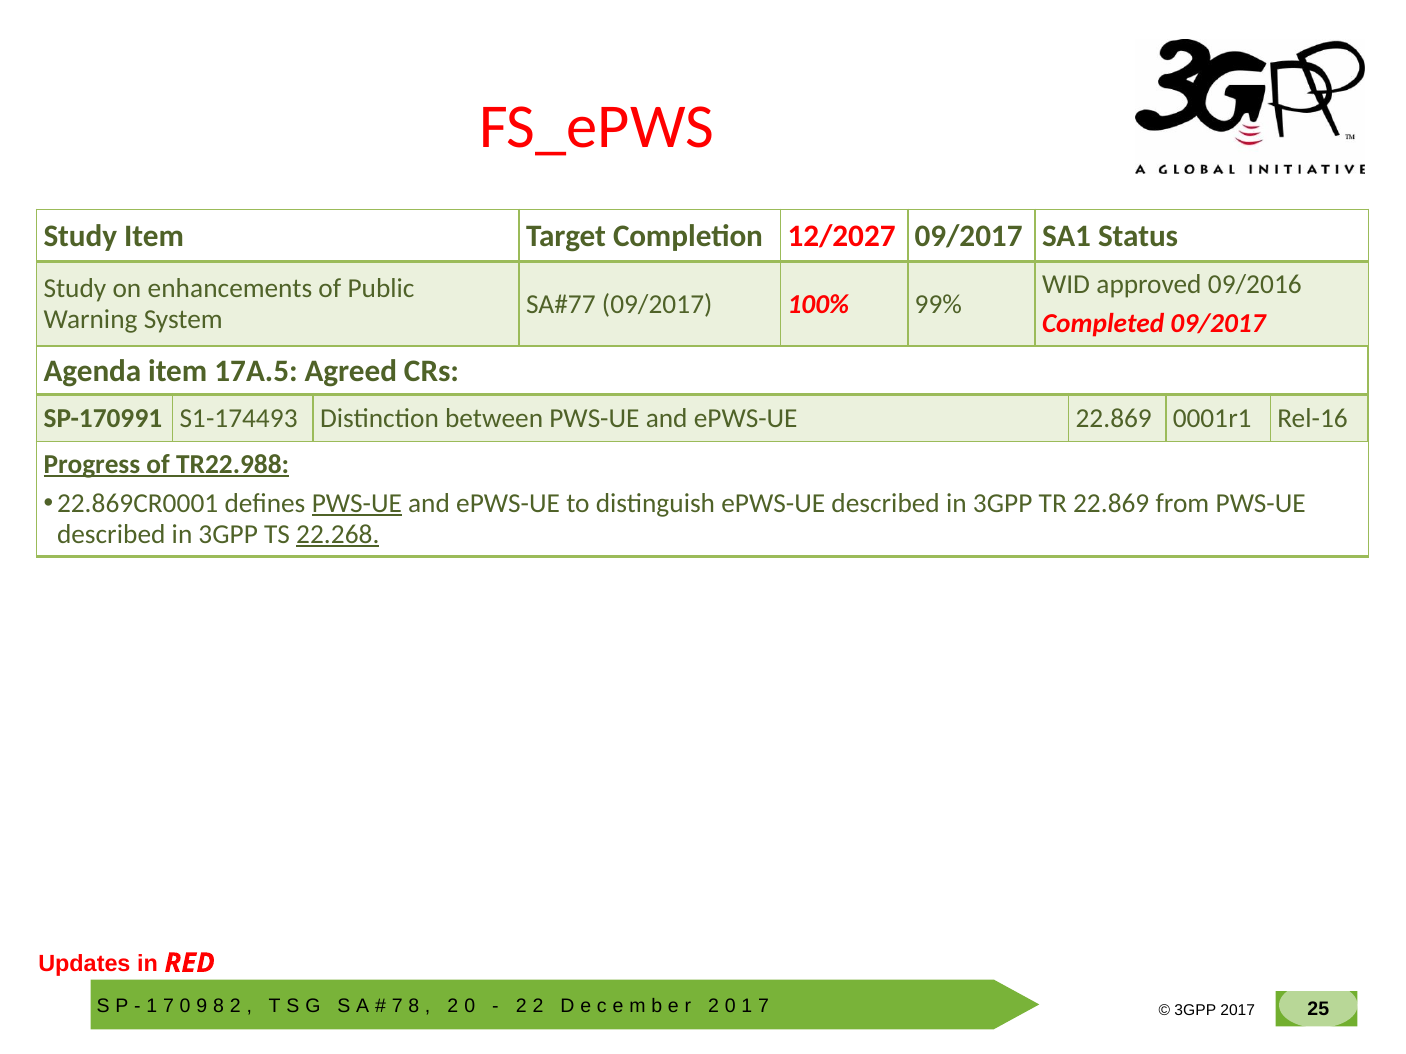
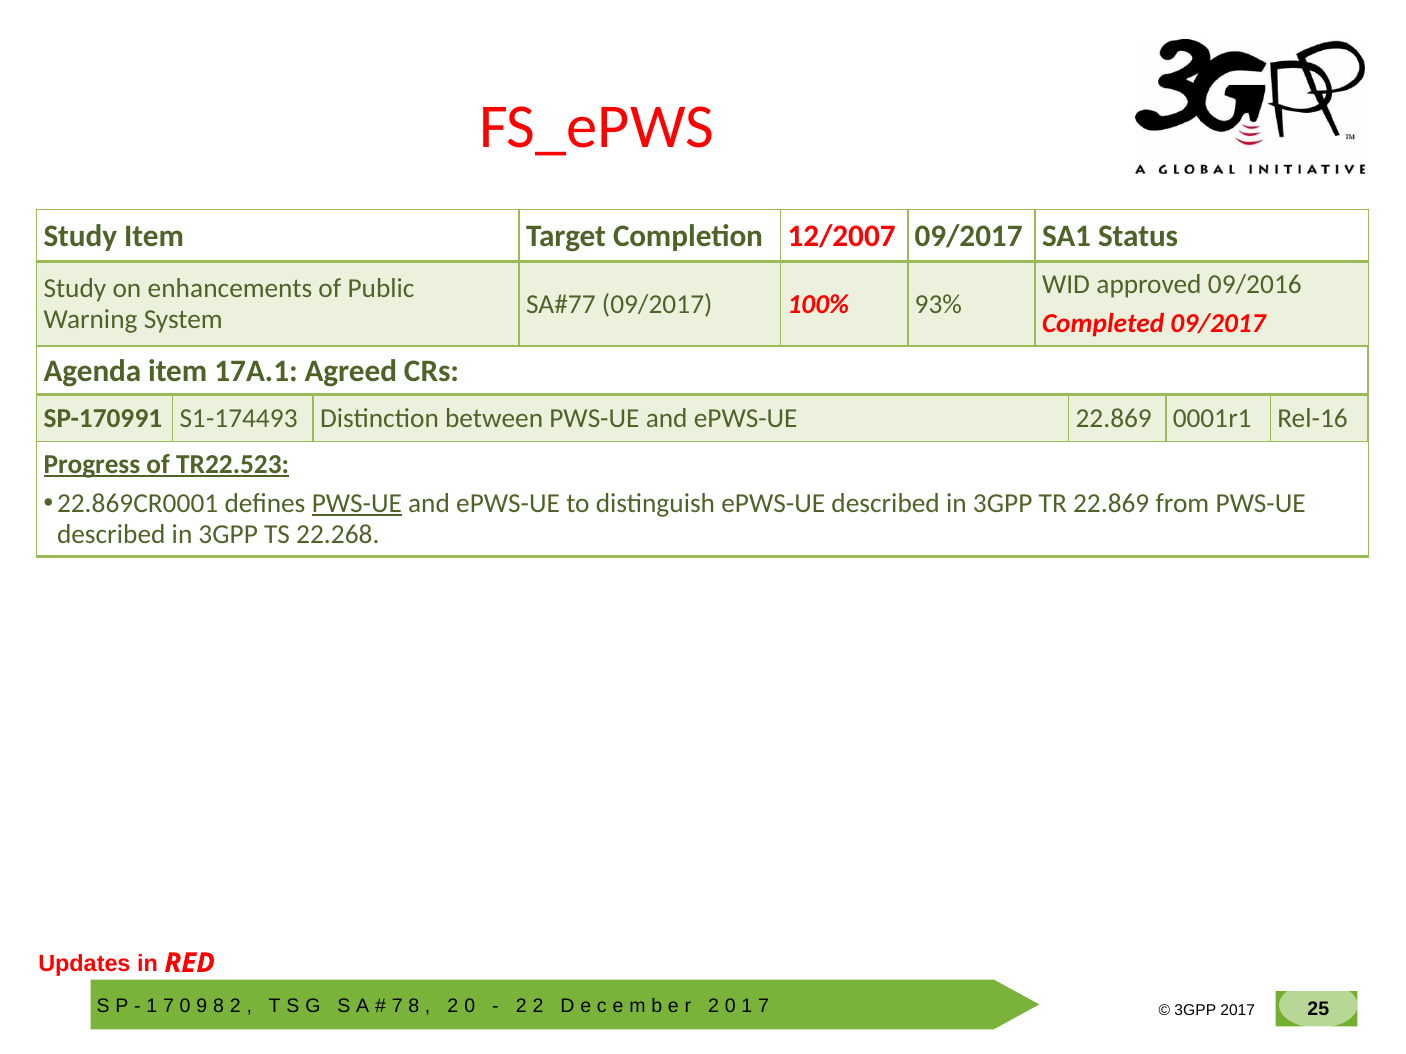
12/2027: 12/2027 -> 12/2007
99%: 99% -> 93%
17A.5: 17A.5 -> 17A.1
TR22.988: TR22.988 -> TR22.523
22.268 underline: present -> none
